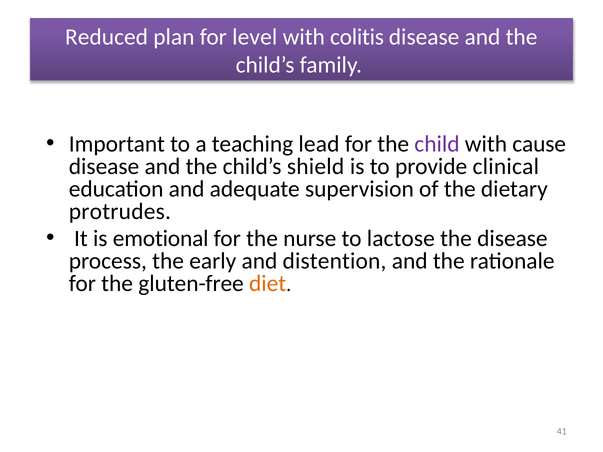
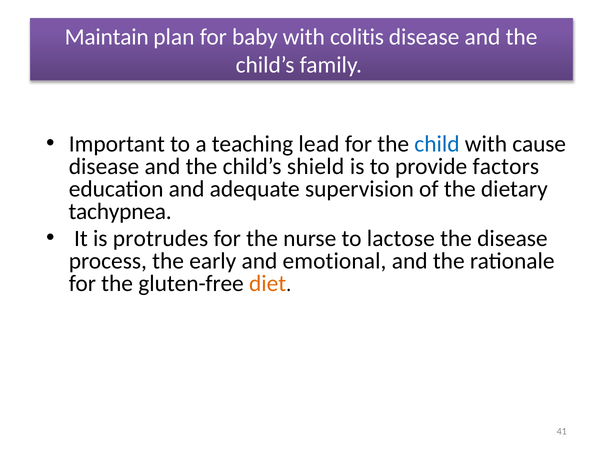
Reduced: Reduced -> Maintain
level: level -> baby
child colour: purple -> blue
clinical: clinical -> factors
protrudes: protrudes -> tachypnea
emotional: emotional -> protrudes
distention: distention -> emotional
